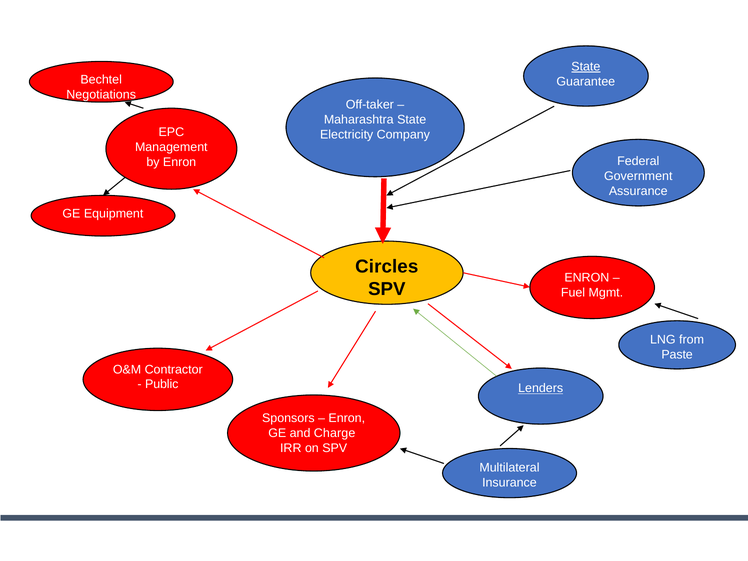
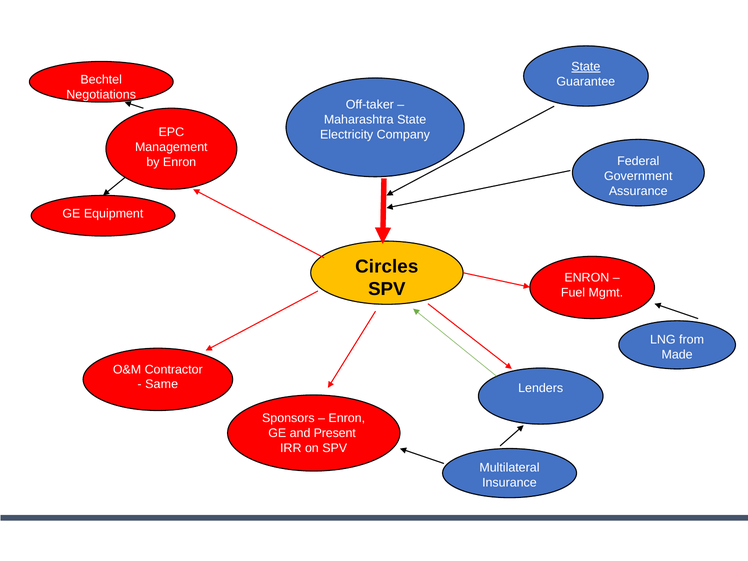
Paste: Paste -> Made
Public: Public -> Same
Lenders underline: present -> none
Charge: Charge -> Present
